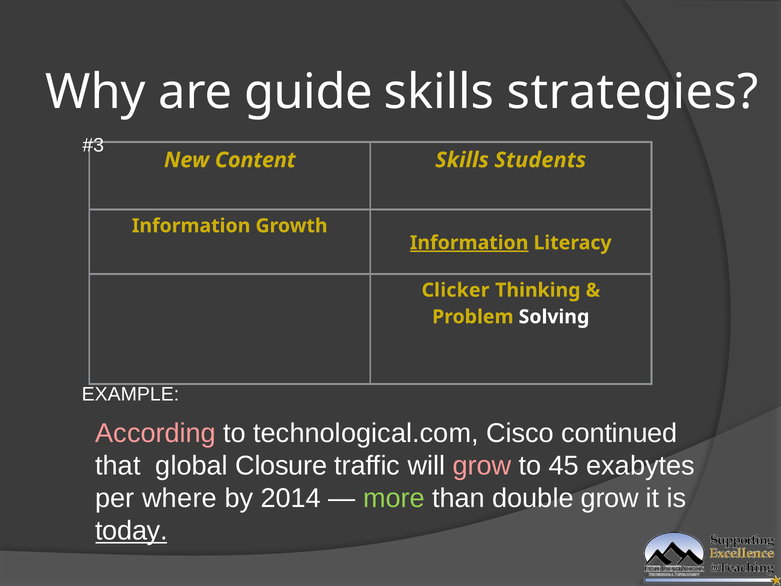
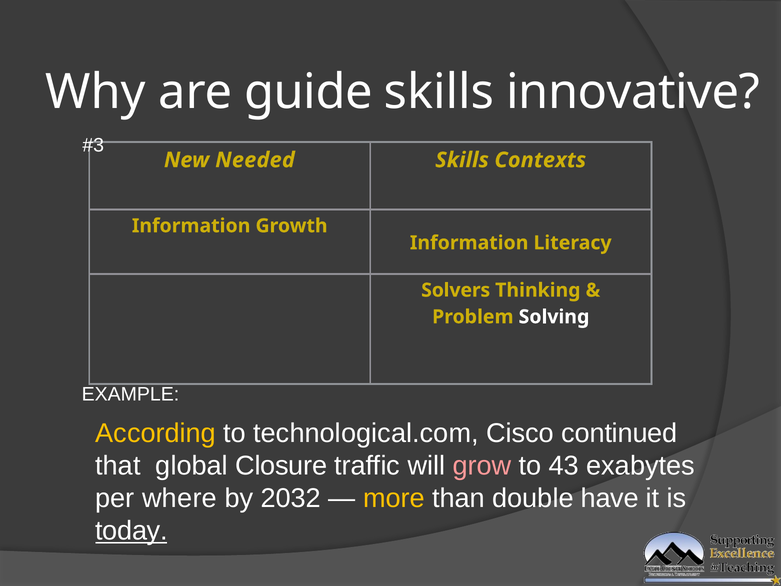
strategies: strategies -> innovative
Content: Content -> Needed
Students: Students -> Contexts
Information at (469, 243) underline: present -> none
Clicker: Clicker -> Solvers
According colour: pink -> yellow
45: 45 -> 43
2014: 2014 -> 2032
more colour: light green -> yellow
double grow: grow -> have
